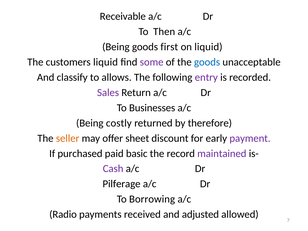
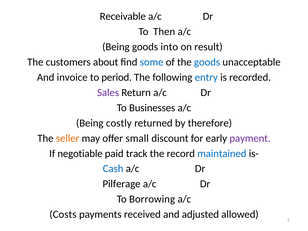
first: first -> into
on liquid: liquid -> result
customers liquid: liquid -> about
some colour: purple -> blue
classify: classify -> invoice
allows: allows -> period
entry colour: purple -> blue
sheet: sheet -> small
purchased: purchased -> negotiable
basic: basic -> track
maintained colour: purple -> blue
Cash colour: purple -> blue
Radio: Radio -> Costs
